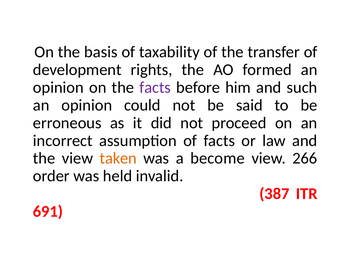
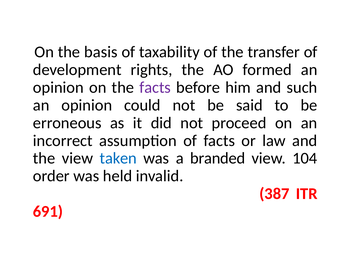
taken colour: orange -> blue
become: become -> branded
266: 266 -> 104
